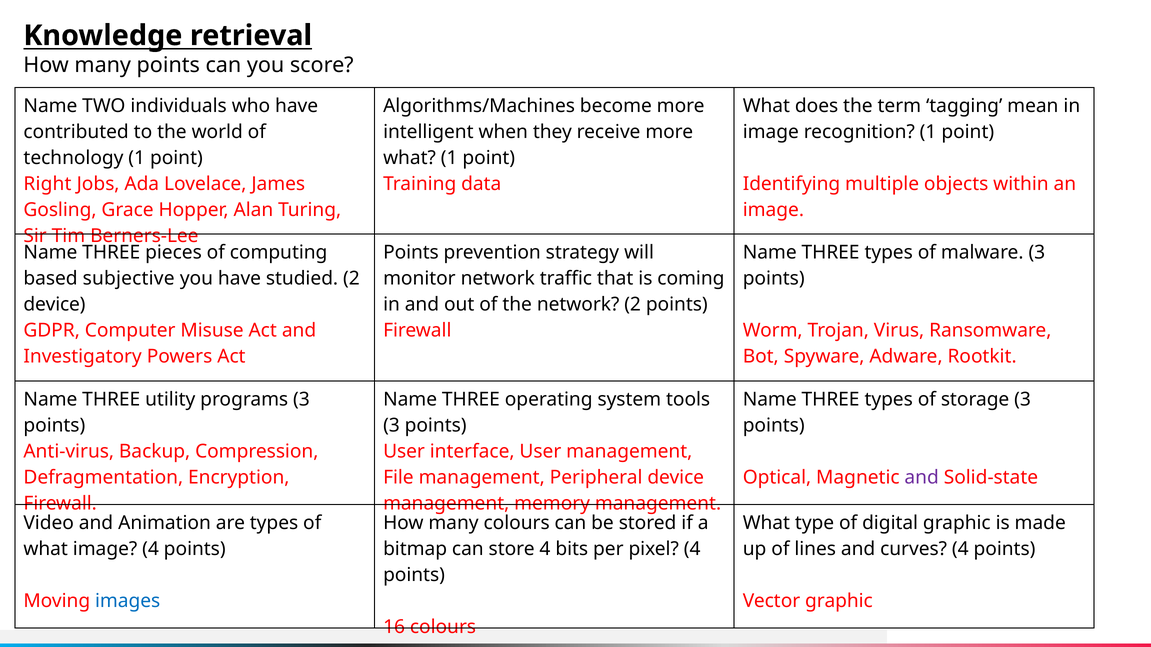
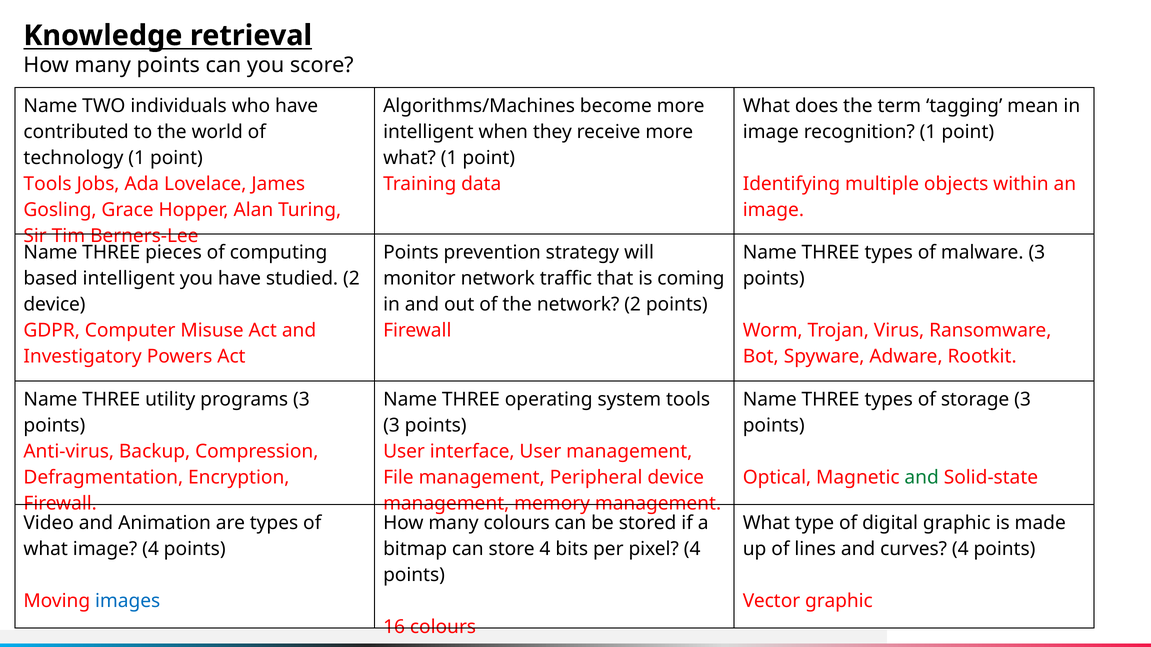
Right at (48, 184): Right -> Tools
based subjective: subjective -> intelligent
and at (922, 478) colour: purple -> green
